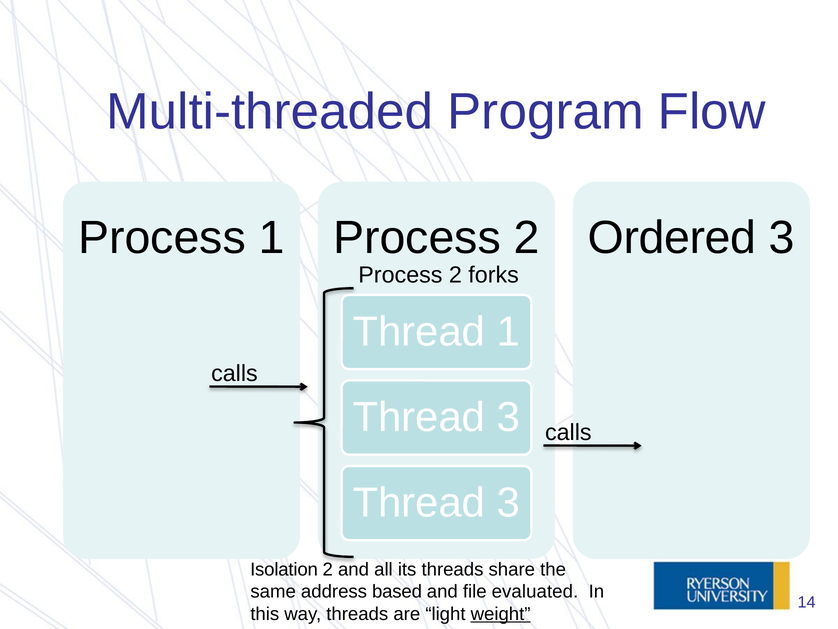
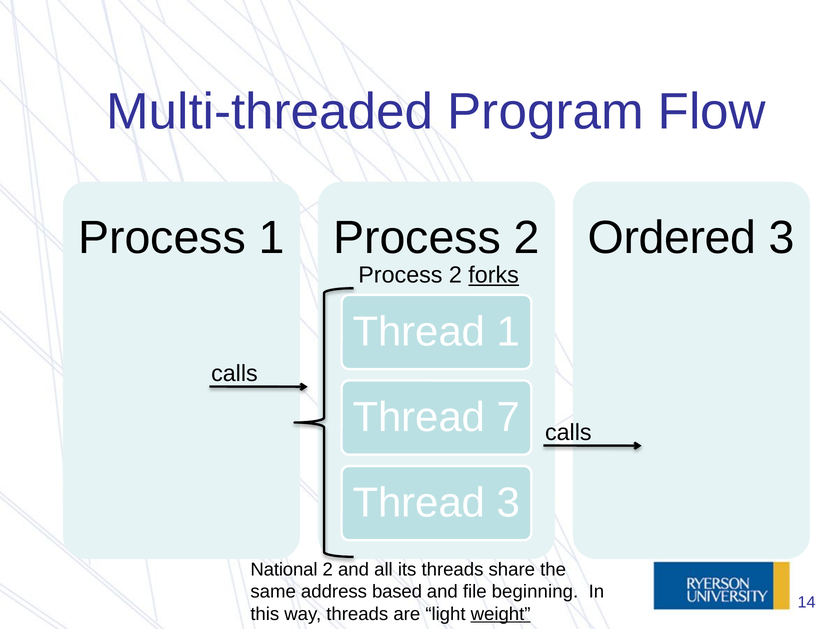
forks underline: none -> present
3 at (508, 417): 3 -> 7
Isolation: Isolation -> National
evaluated: evaluated -> beginning
